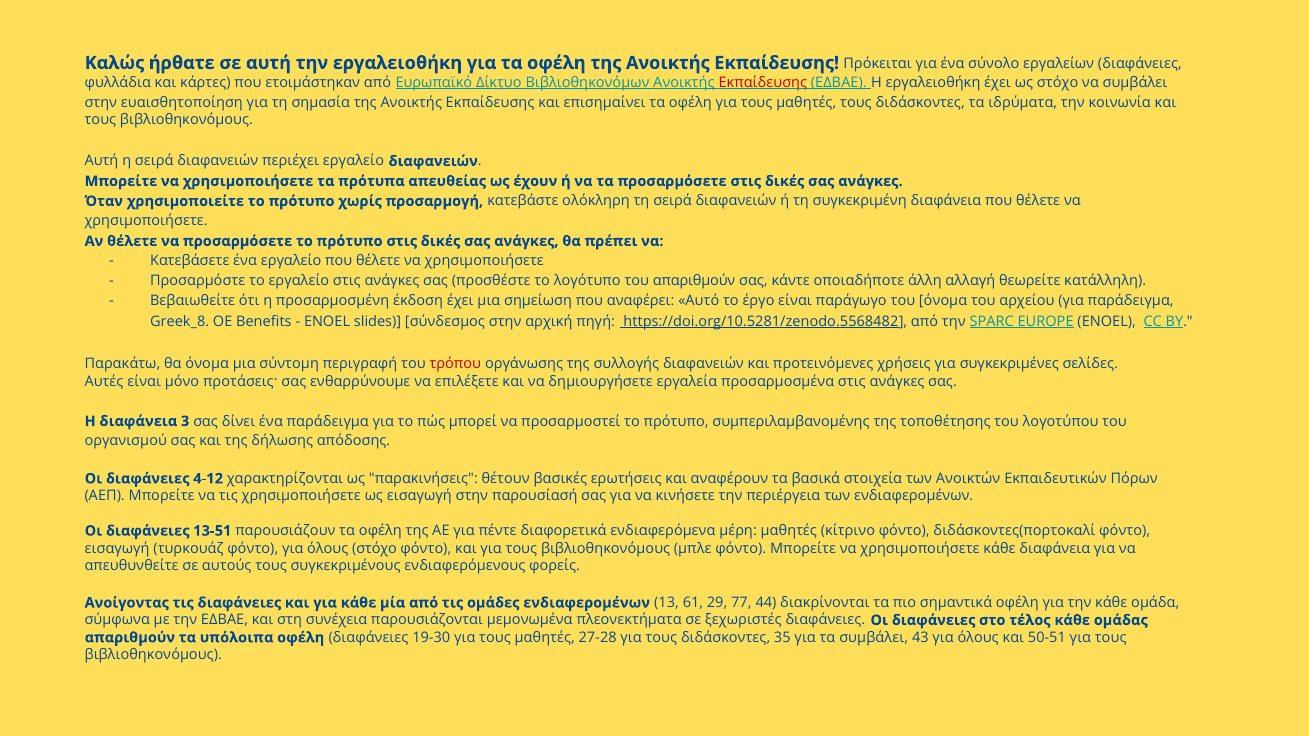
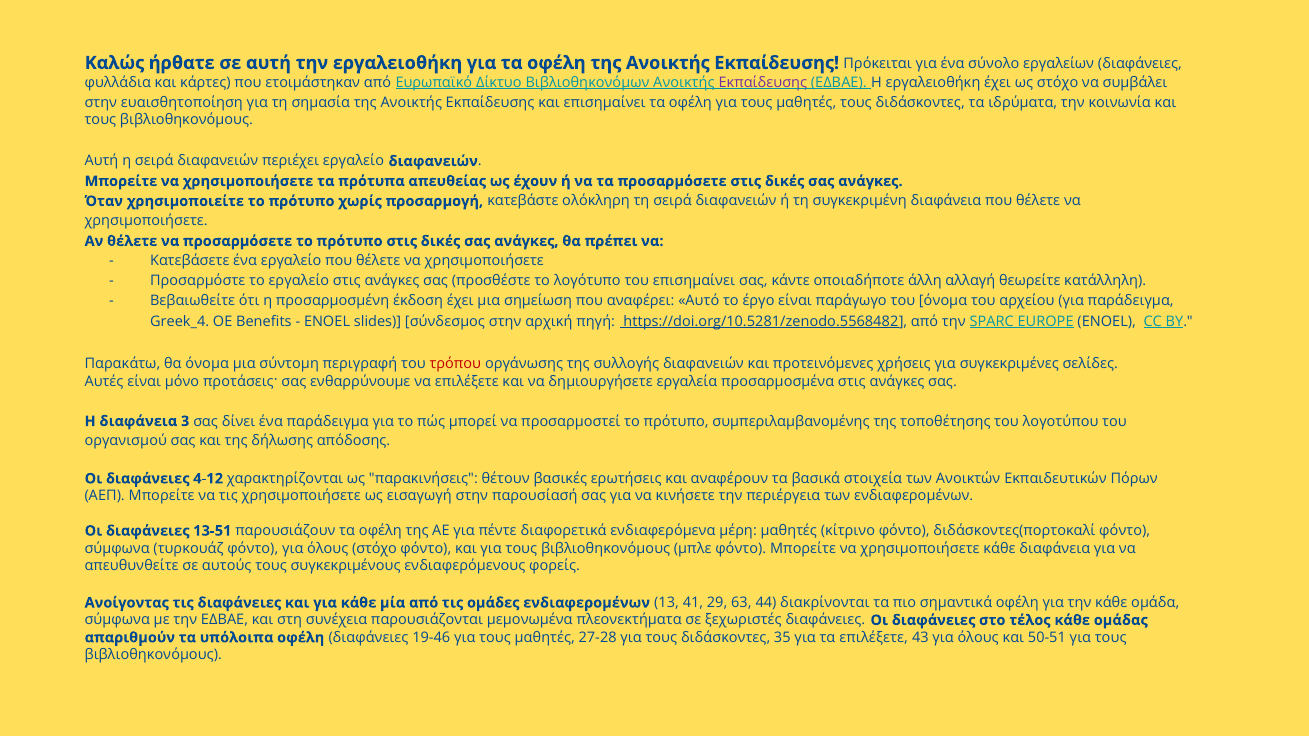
Εκπαίδευσης at (763, 82) colour: red -> purple
του απαριθμούν: απαριθμούν -> επισημαίνει
Greek_8: Greek_8 -> Greek_4
εισαγωγή at (117, 548): εισαγωγή -> σύμφωνα
61: 61 -> 41
77: 77 -> 63
19-30: 19-30 -> 19-46
τα συμβάλει: συμβάλει -> επιλέξετε
